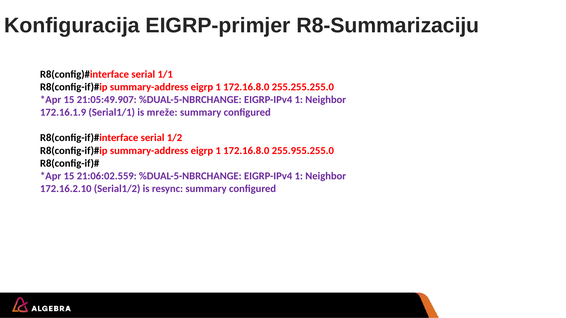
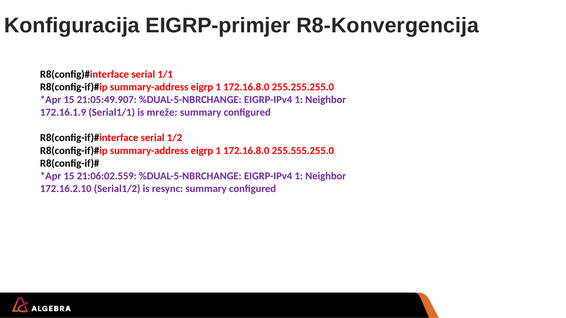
R8-Summarizaciju: R8-Summarizaciju -> R8-Konvergencija
255.955.255.0: 255.955.255.0 -> 255.555.255.0
